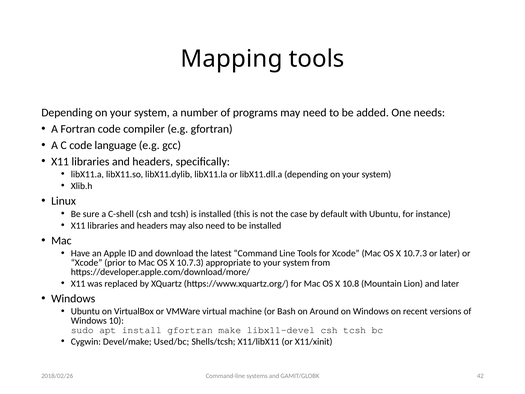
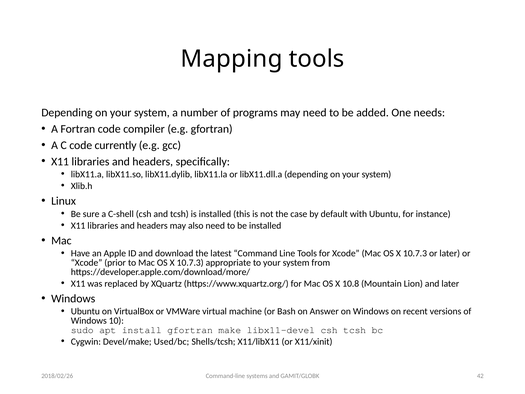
language: language -> currently
Around: Around -> Answer
